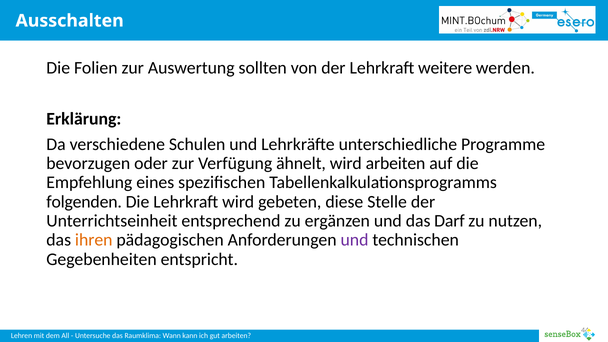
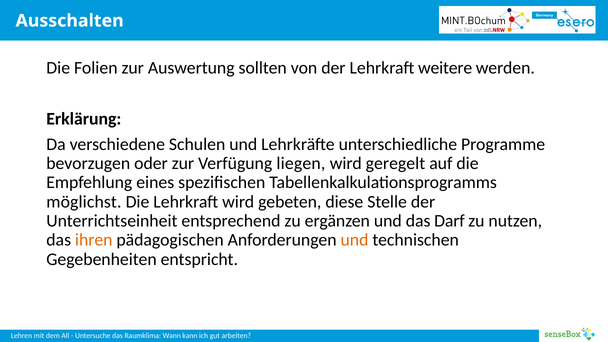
ähnelt: ähnelt -> liegen
wird arbeiten: arbeiten -> geregelt
folgenden: folgenden -> möglichst
und at (355, 240) colour: purple -> orange
